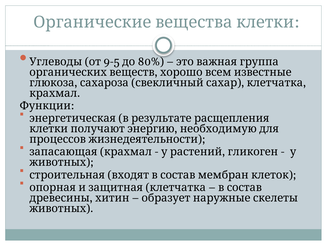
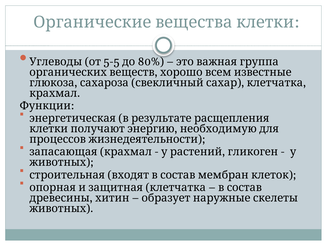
9-5: 9-5 -> 5-5
